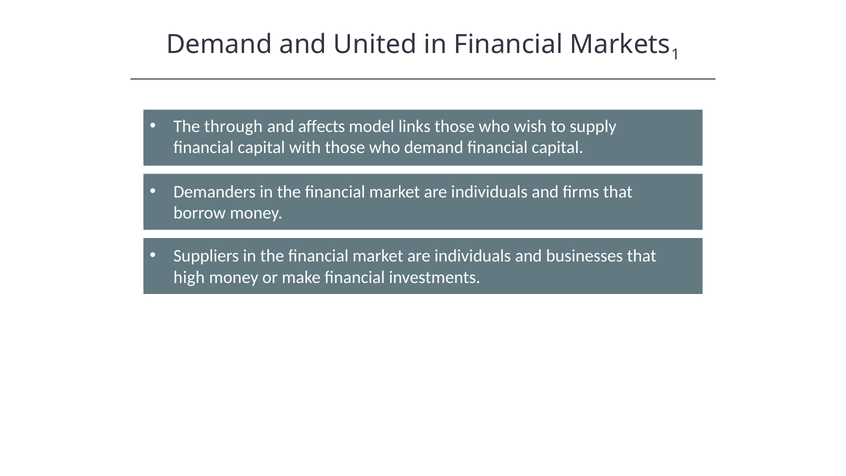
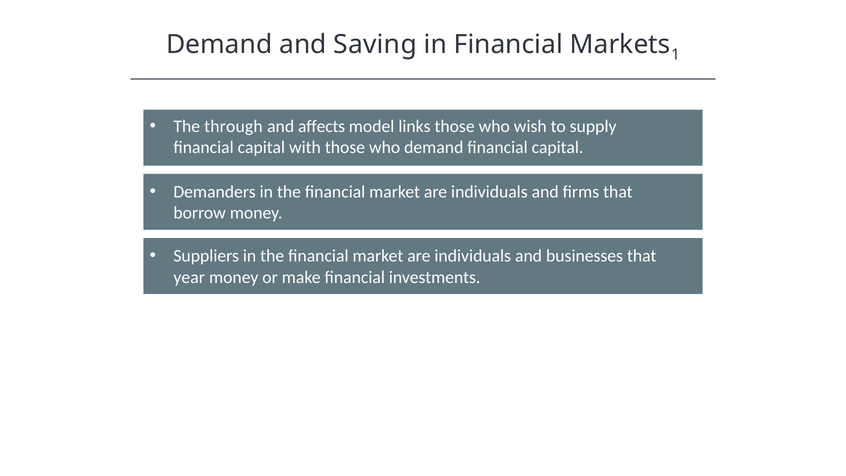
United: United -> Saving
high: high -> year
